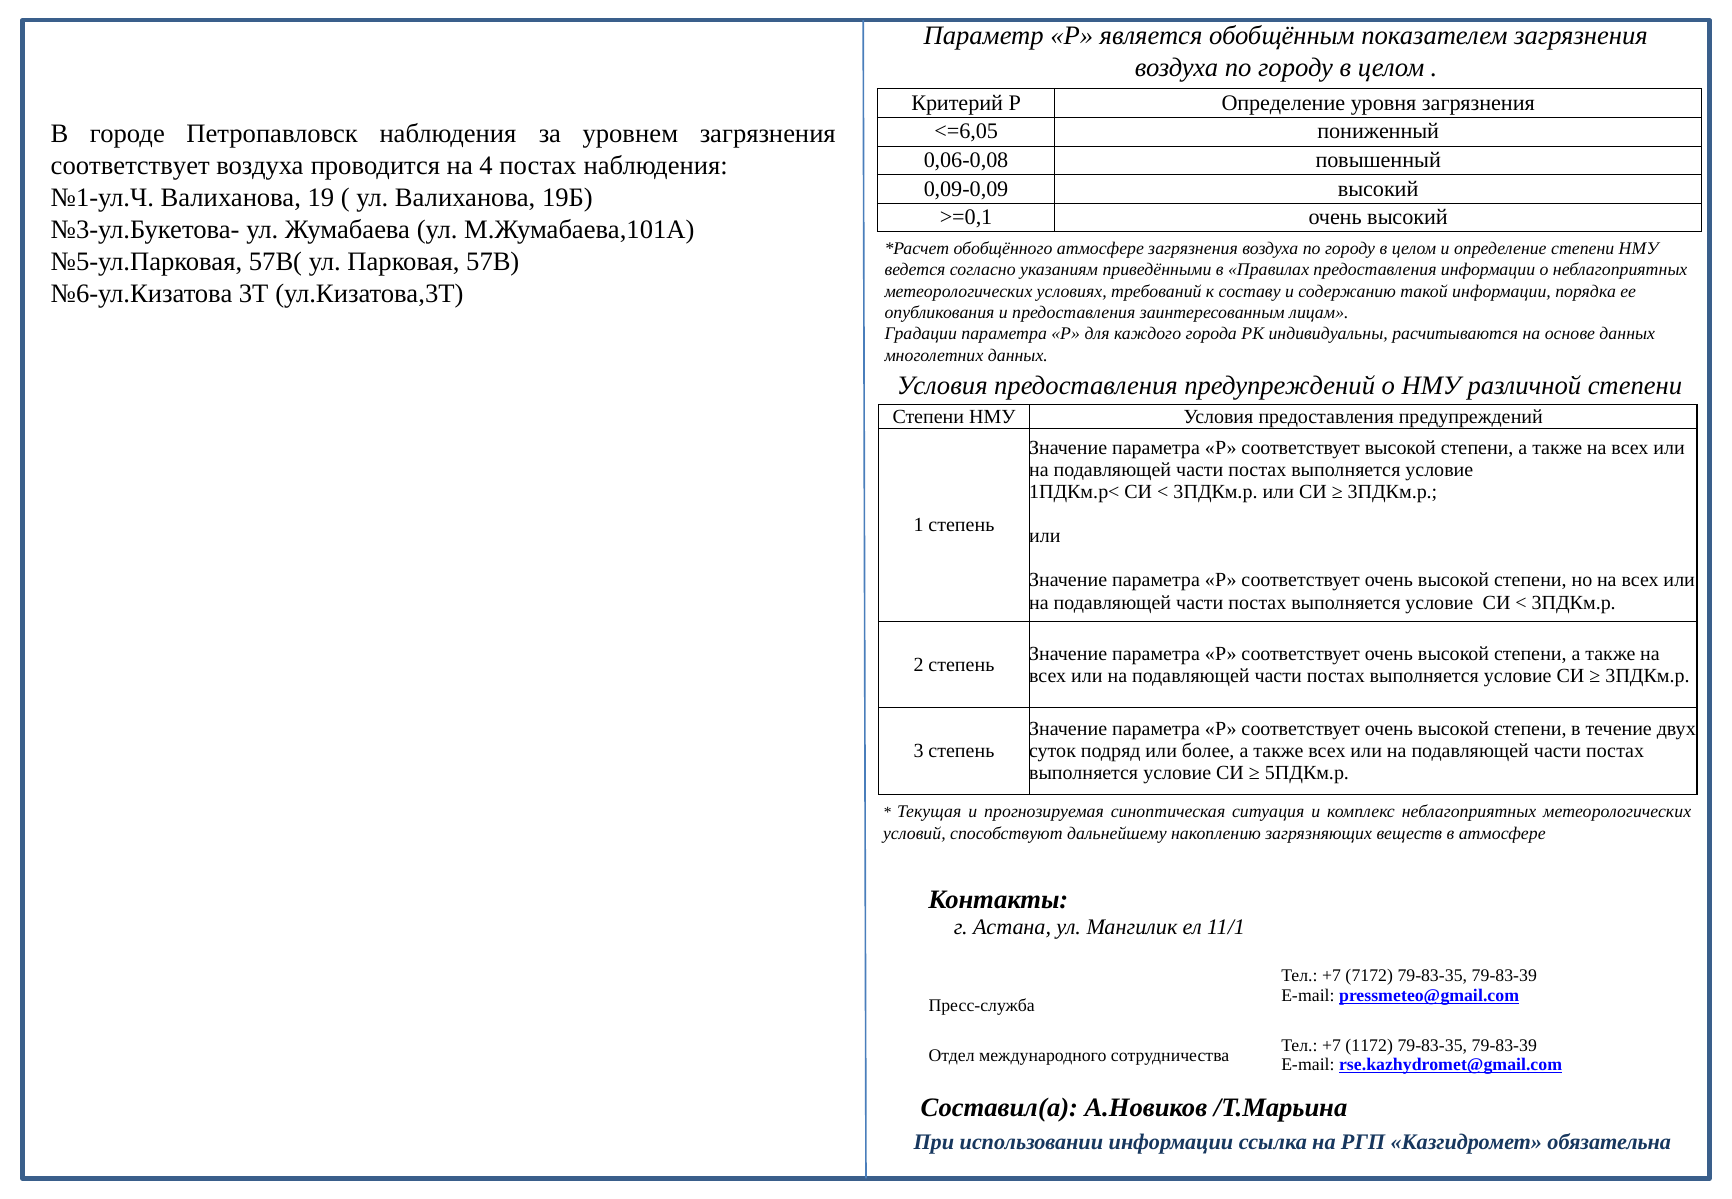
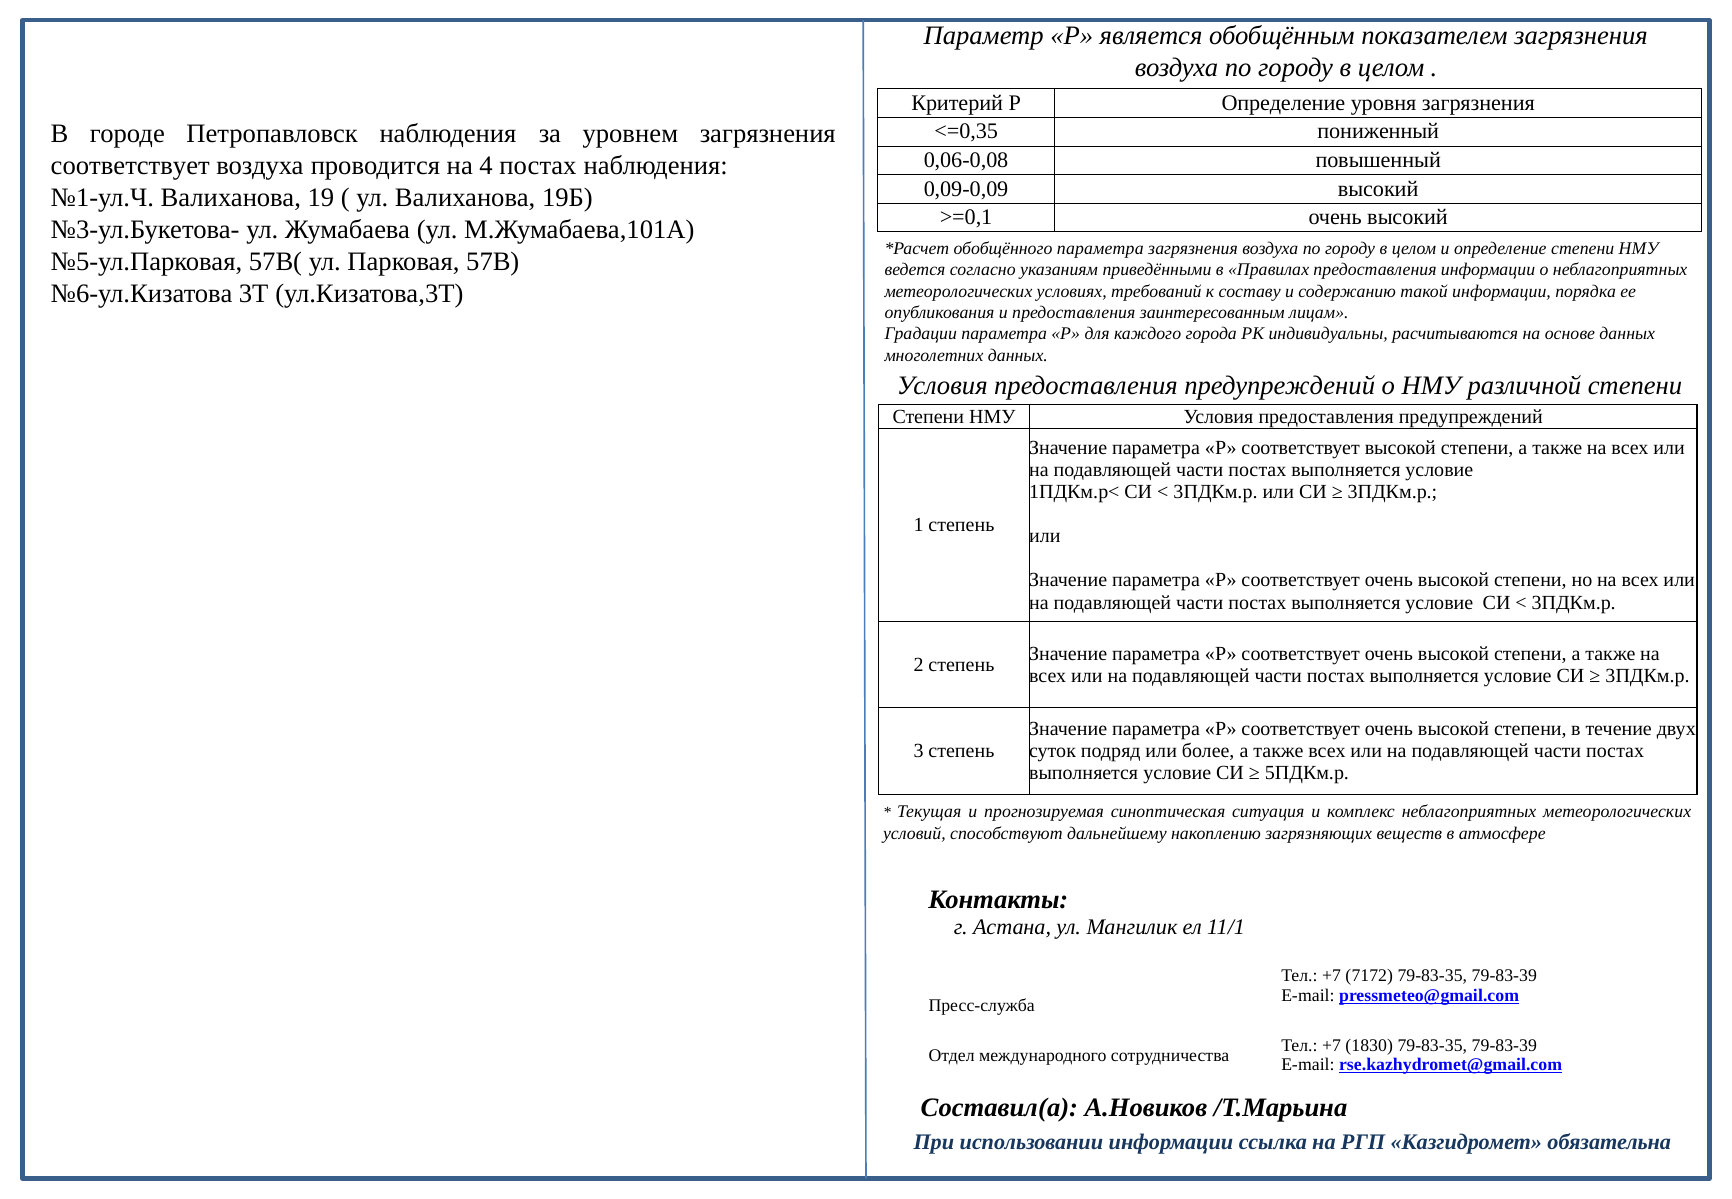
<=6,05: <=6,05 -> <=0,35
обобщённого атмосфере: атмосфере -> параметра
1172: 1172 -> 1830
